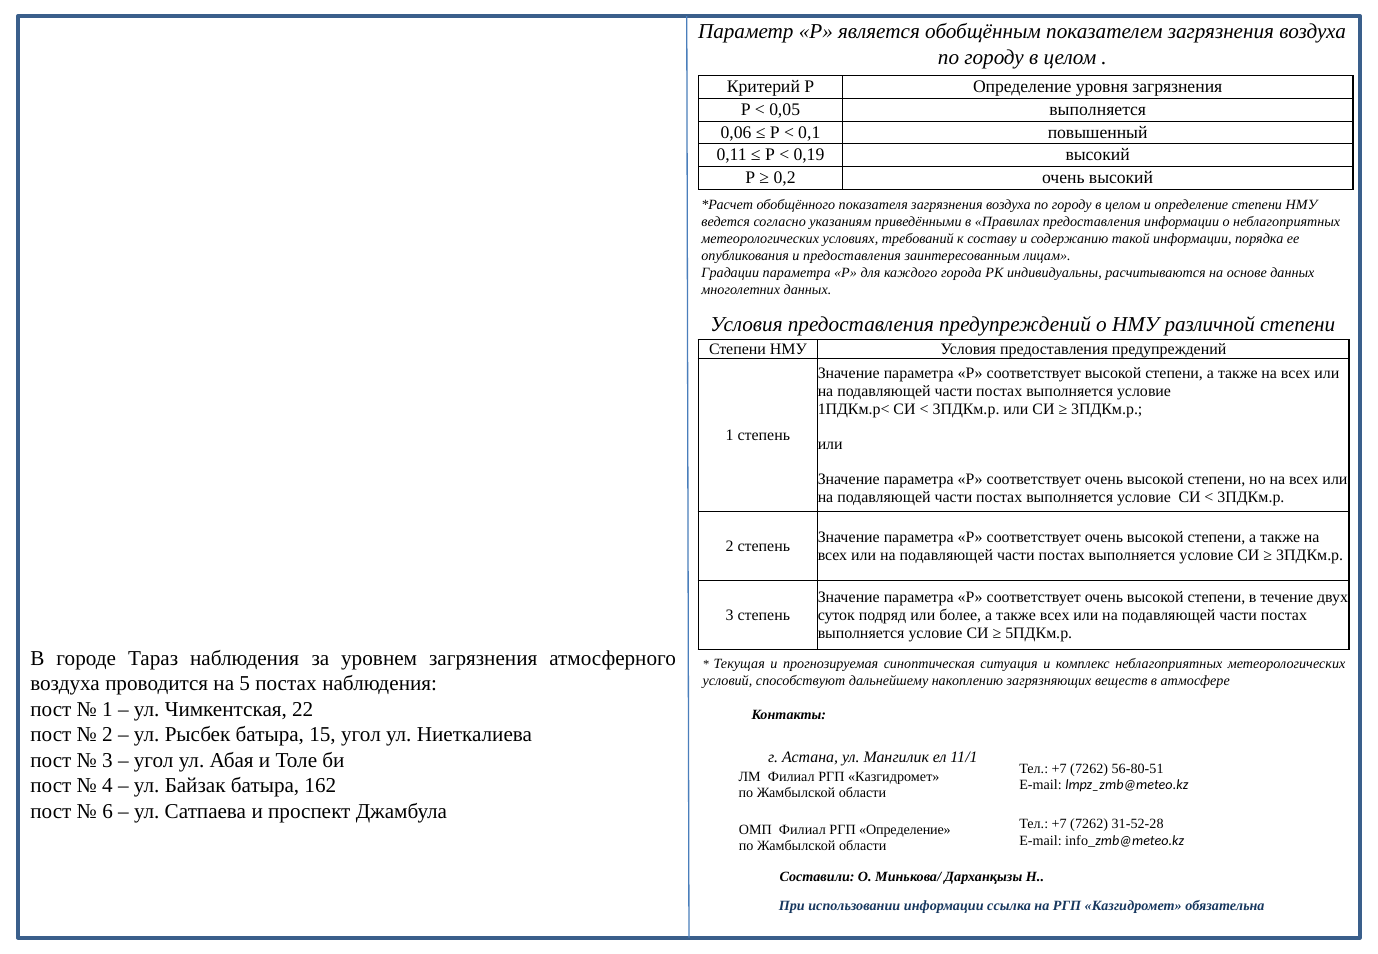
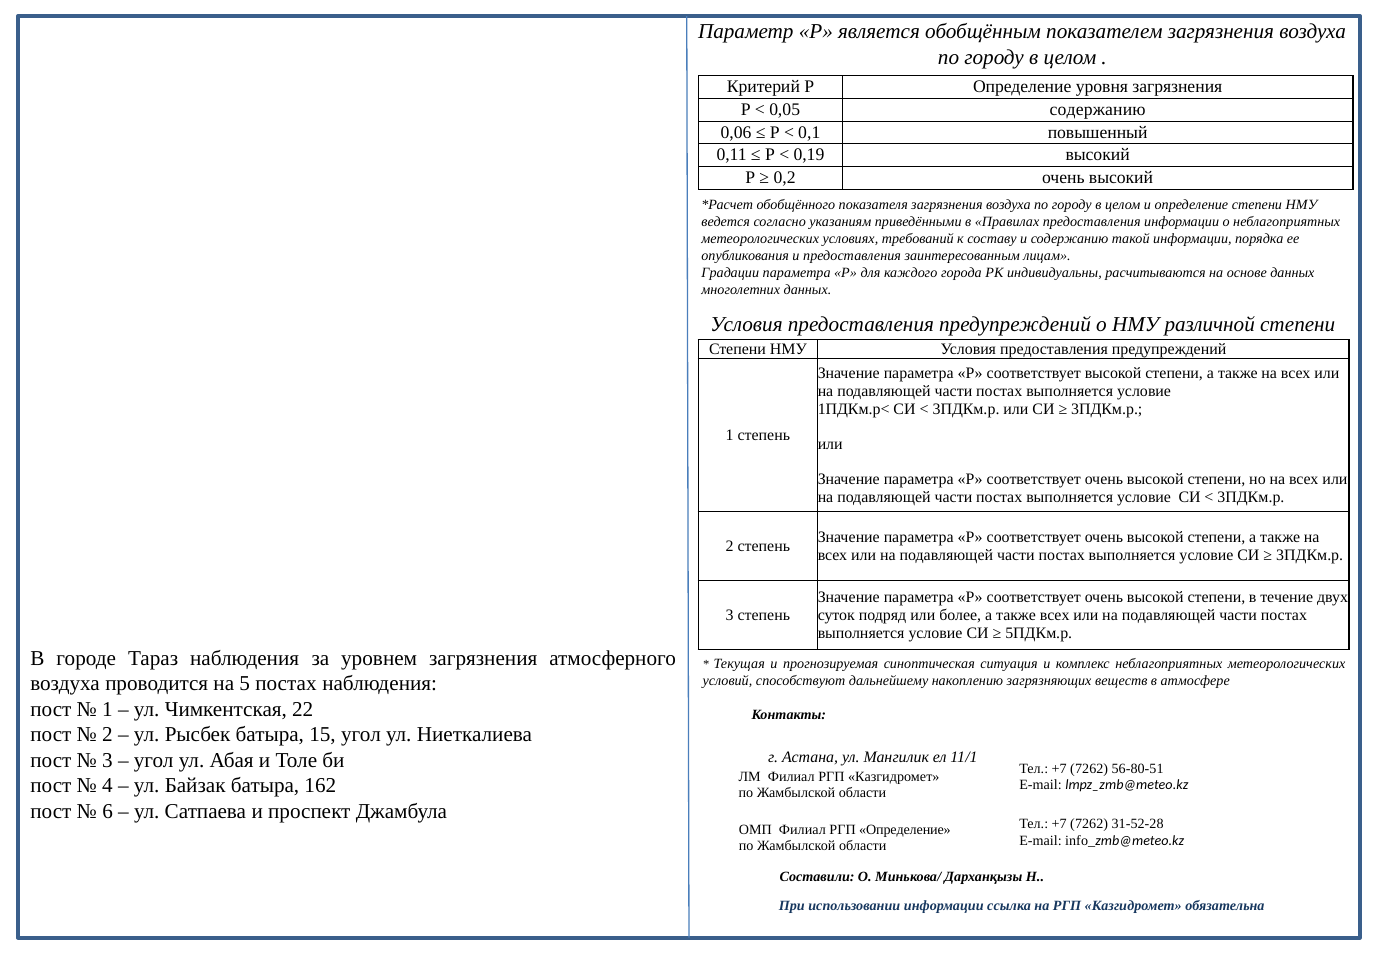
0,05 выполняется: выполняется -> содержанию
